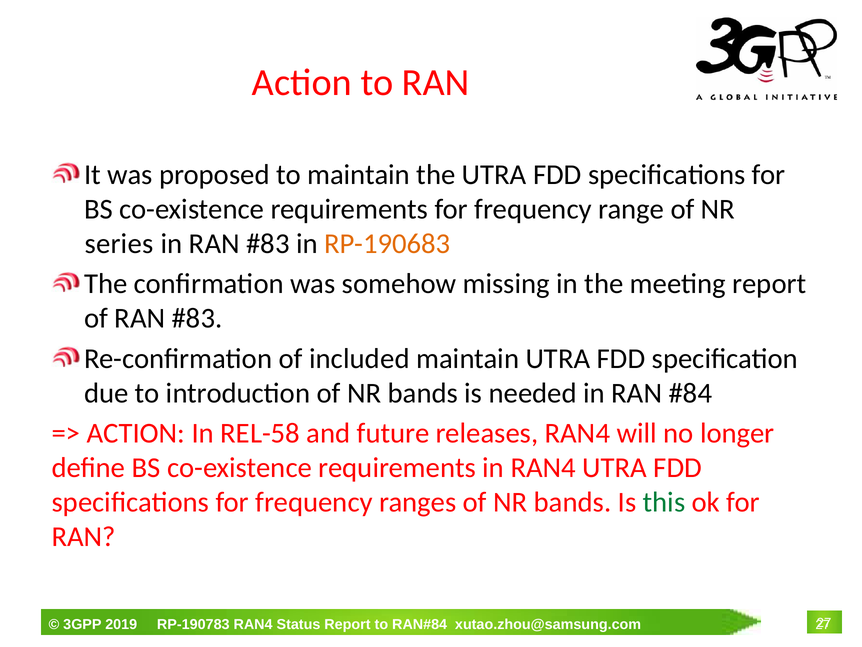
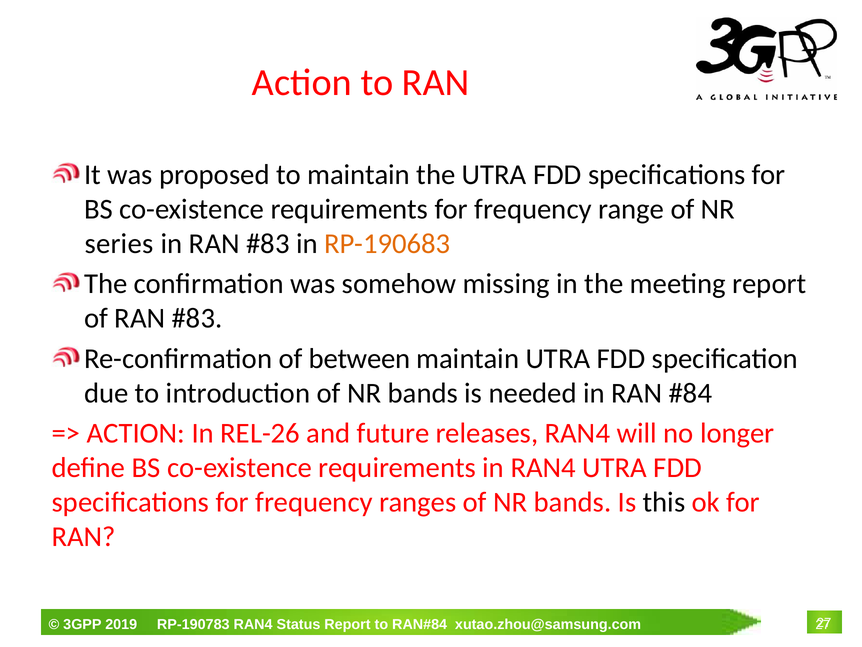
included: included -> between
REL-58: REL-58 -> REL-26
this colour: green -> black
